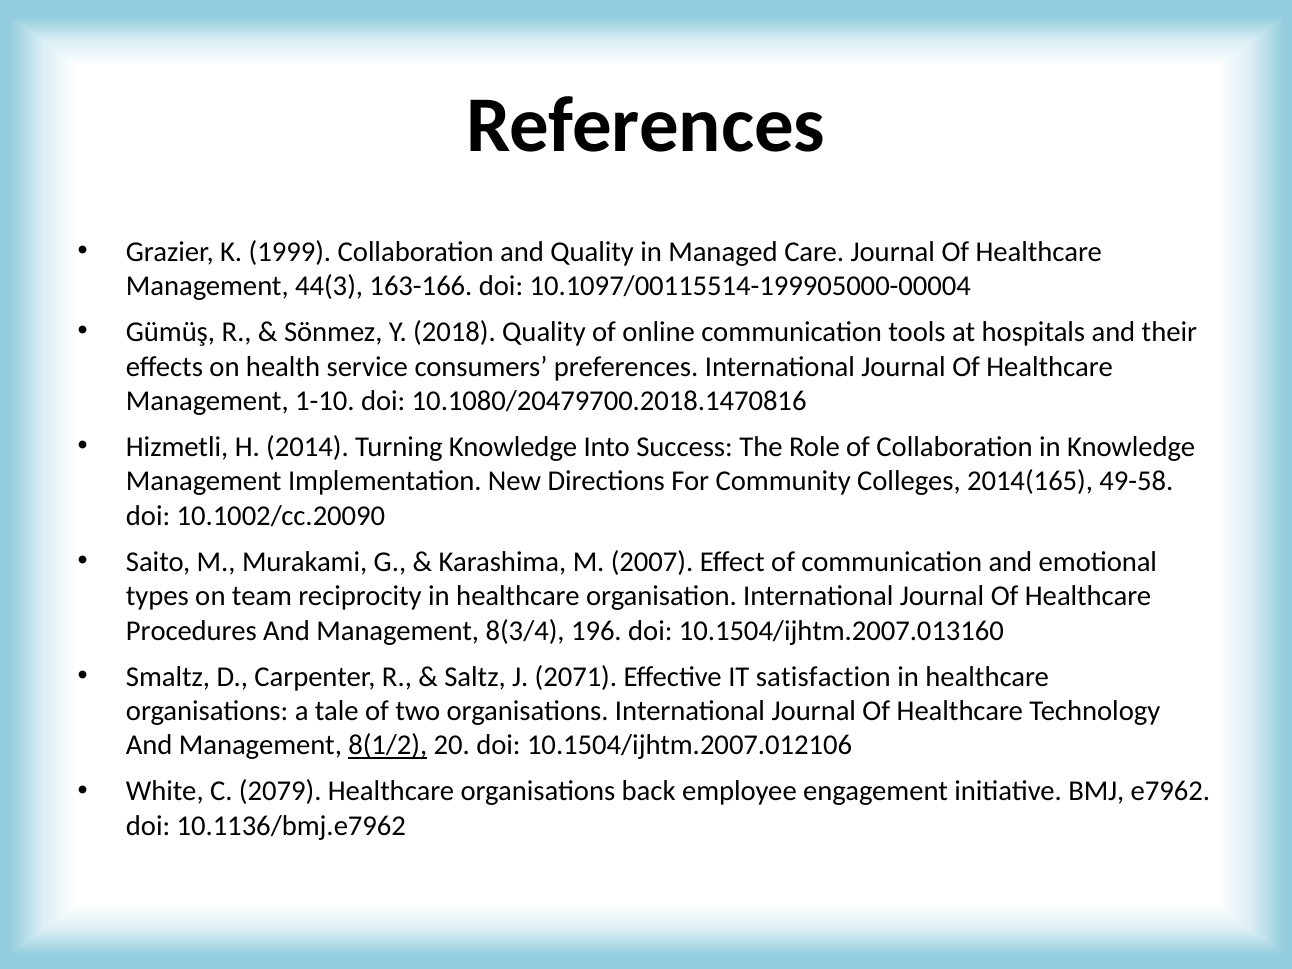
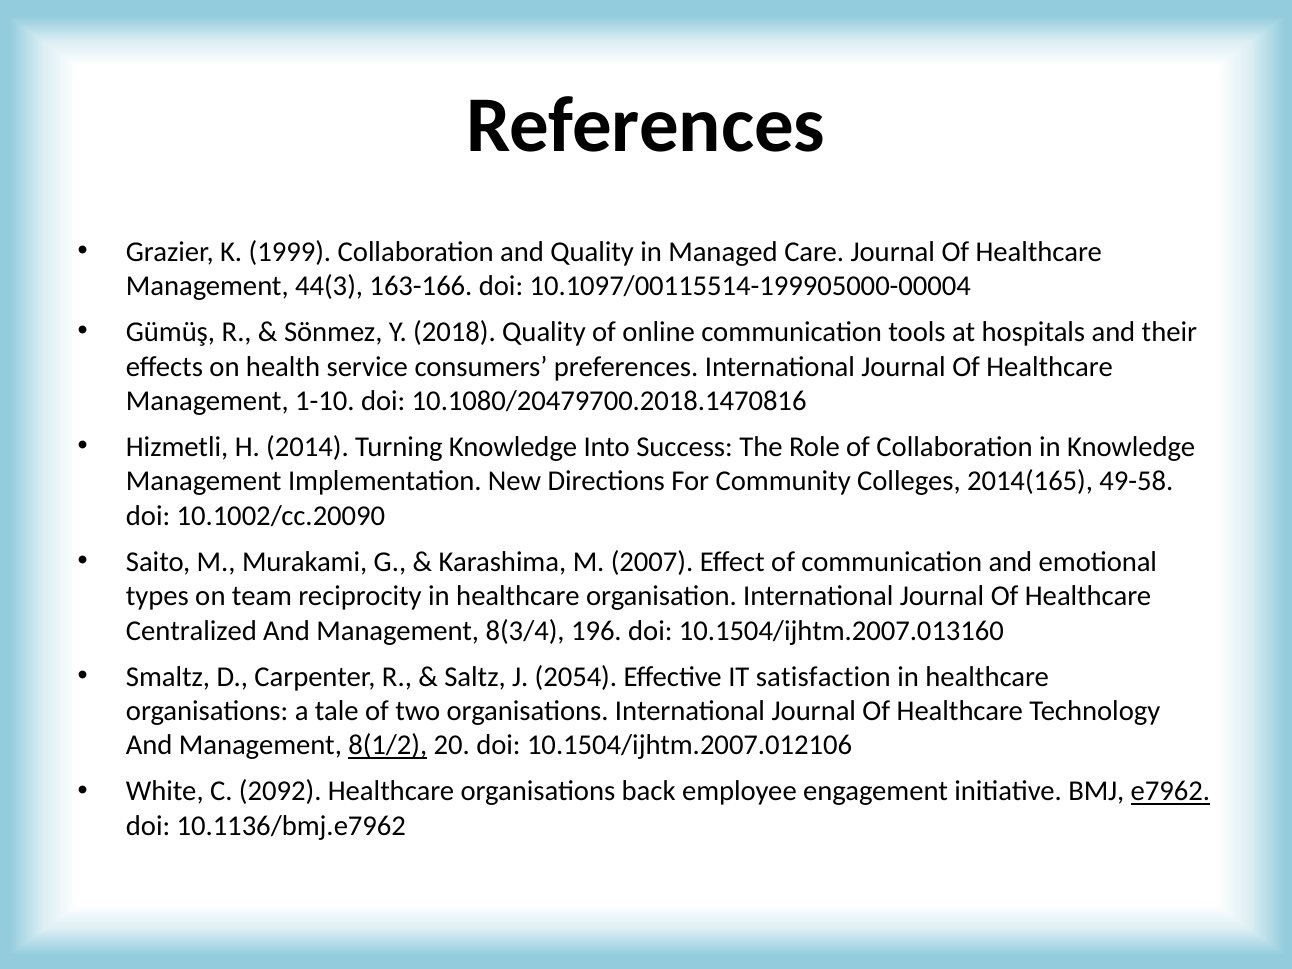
Procedures: Procedures -> Centralized
2071: 2071 -> 2054
2079: 2079 -> 2092
e7962 underline: none -> present
